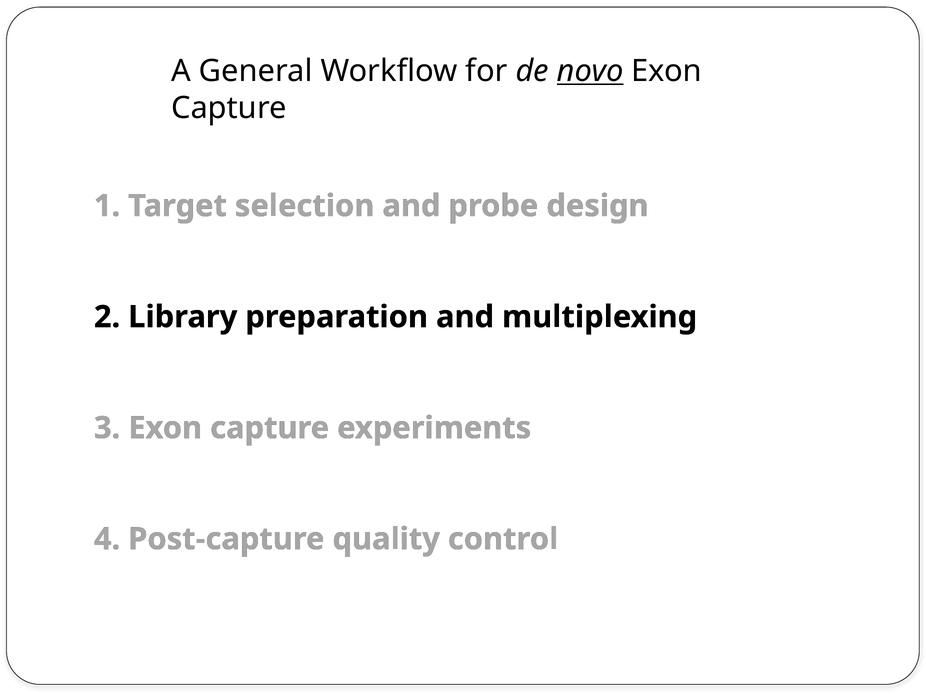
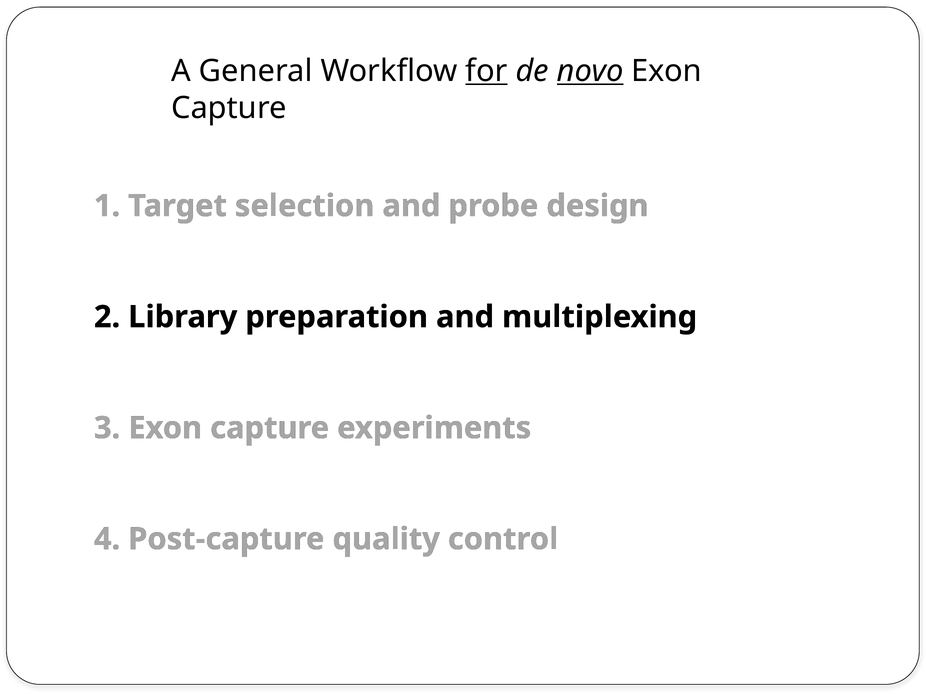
for underline: none -> present
